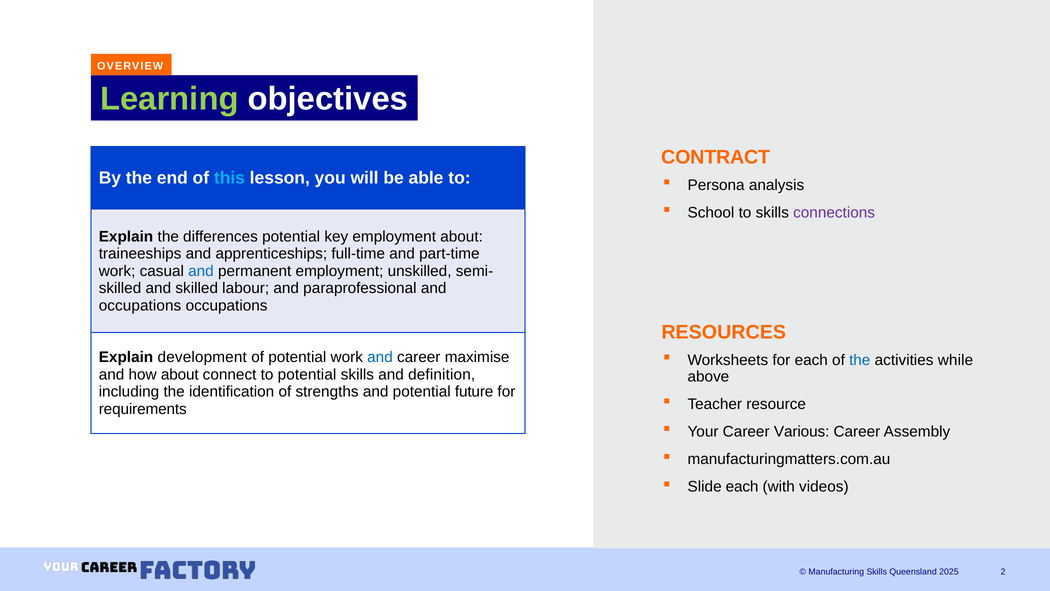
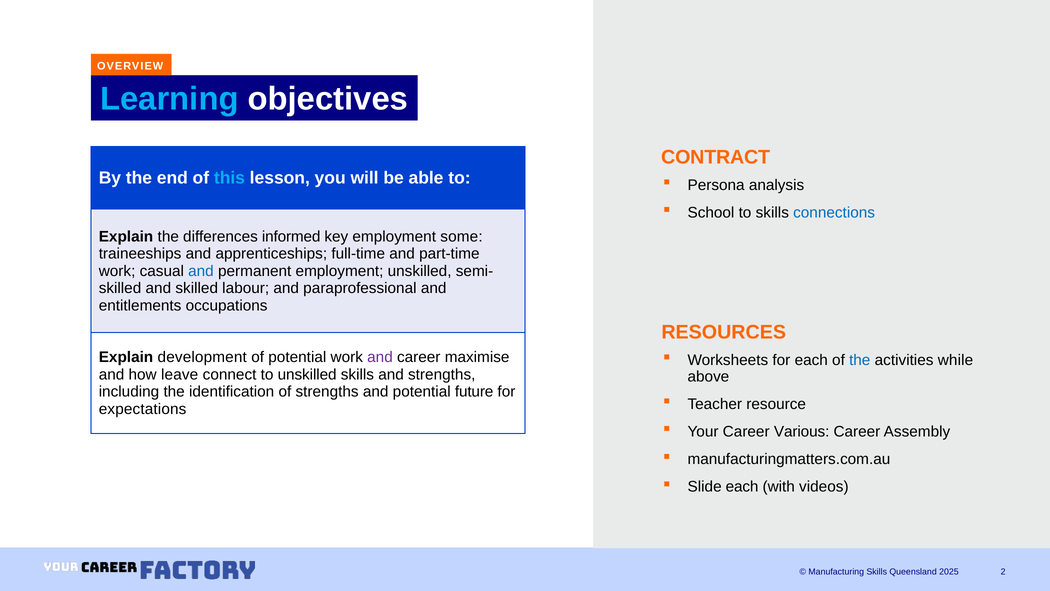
Learning colour: light green -> light blue
connections colour: purple -> blue
differences potential: potential -> informed
employment about: about -> some
occupations at (140, 305): occupations -> entitlements
and at (380, 357) colour: blue -> purple
how about: about -> leave
to potential: potential -> unskilled
and definition: definition -> strengths
requirements: requirements -> expectations
